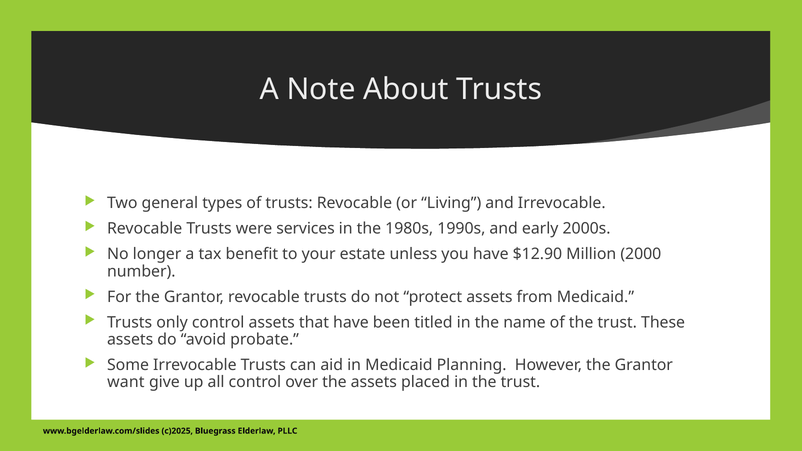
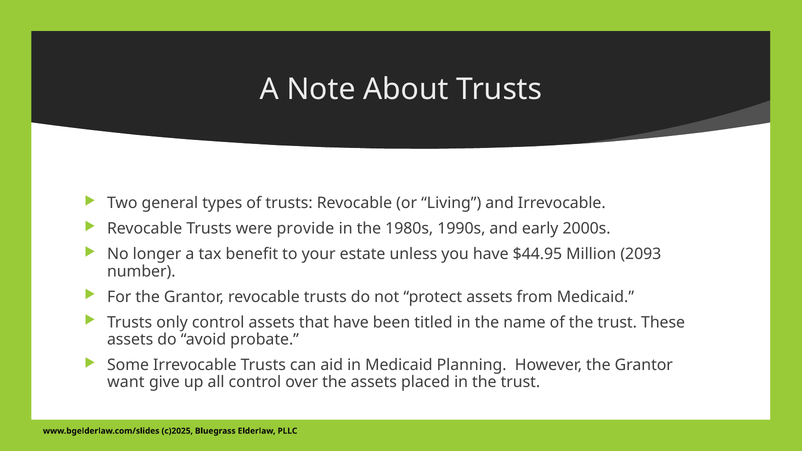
services: services -> provide
$12.90: $12.90 -> $44.95
2000: 2000 -> 2093
